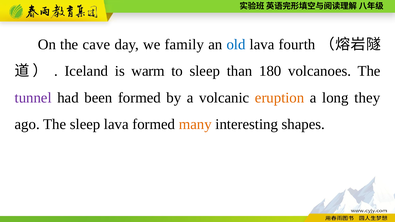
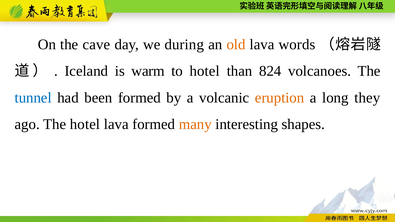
family: family -> during
old colour: blue -> orange
fourth: fourth -> words
to sleep: sleep -> hotel
180: 180 -> 824
tunnel colour: purple -> blue
The sleep: sleep -> hotel
